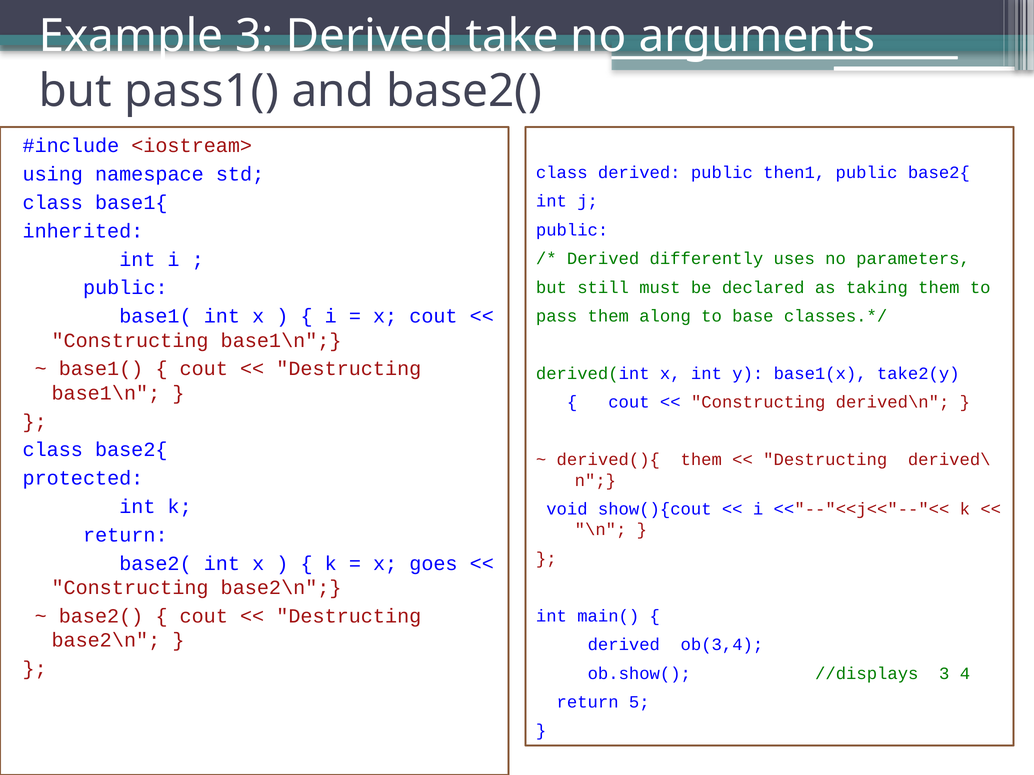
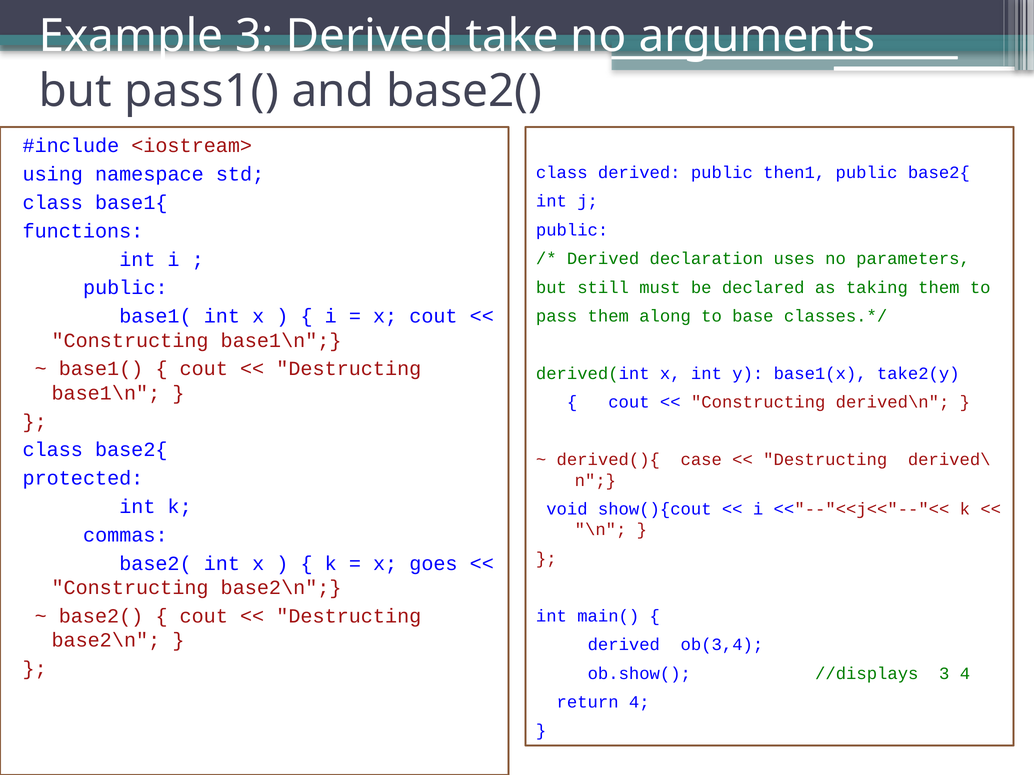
inherited: inherited -> functions
differently: differently -> declaration
derived(){ them: them -> case
return at (125, 535): return -> commas
return 5: 5 -> 4
